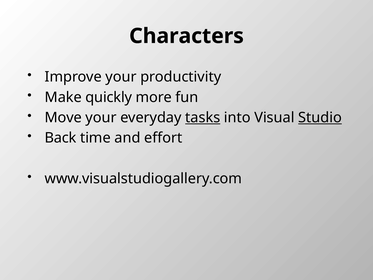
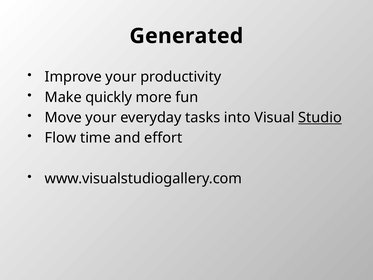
Characters: Characters -> Generated
tasks underline: present -> none
Back: Back -> Flow
